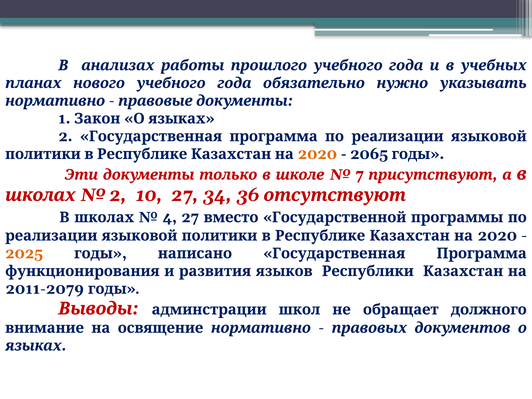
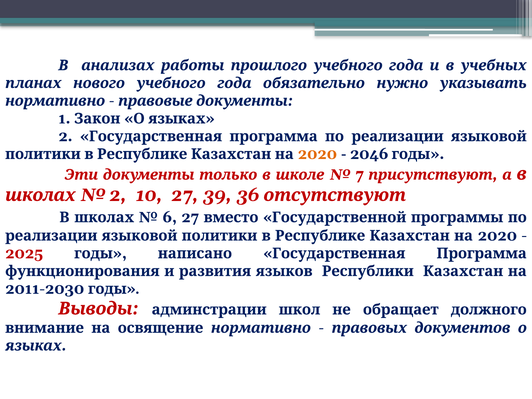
2065: 2065 -> 2046
34: 34 -> 39
4: 4 -> 6
2025 colour: orange -> red
2011-2079: 2011-2079 -> 2011-2030
